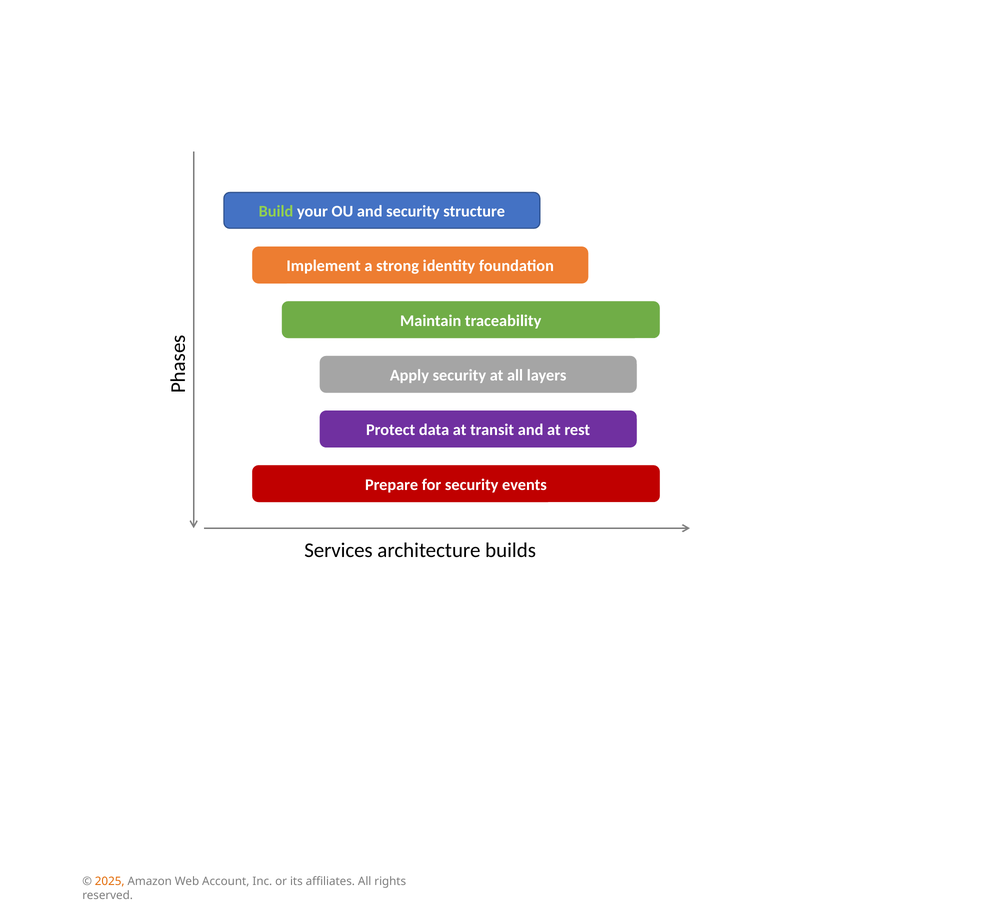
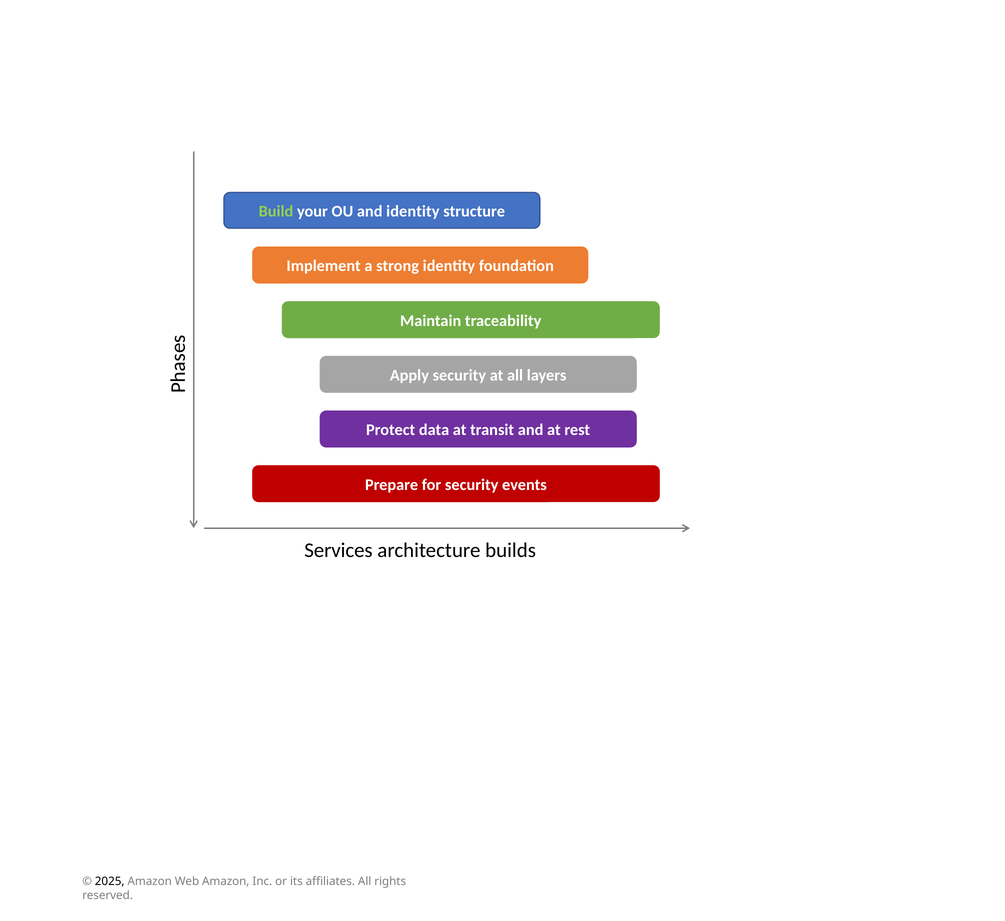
and security: security -> identity
2025 colour: orange -> black
Web Account: Account -> Amazon
